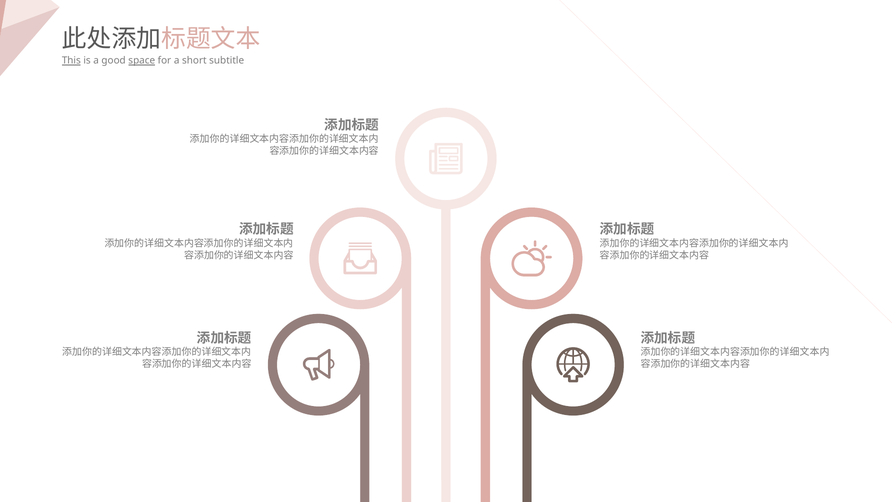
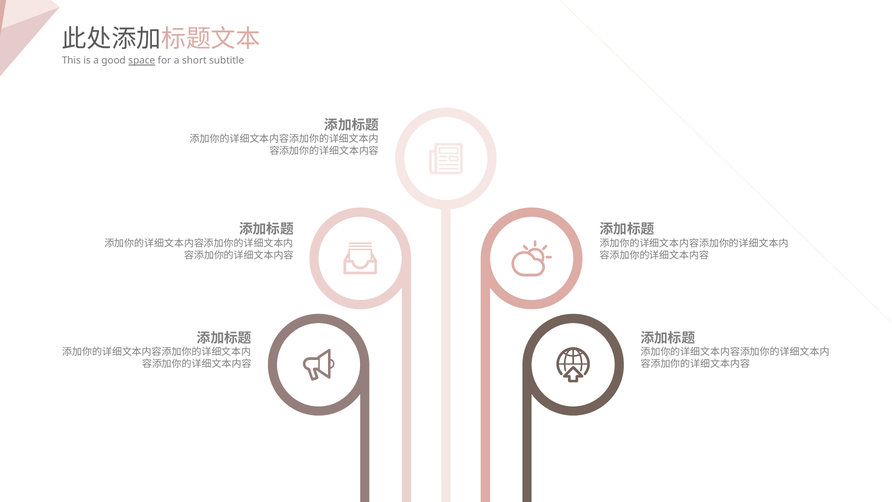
This underline: present -> none
